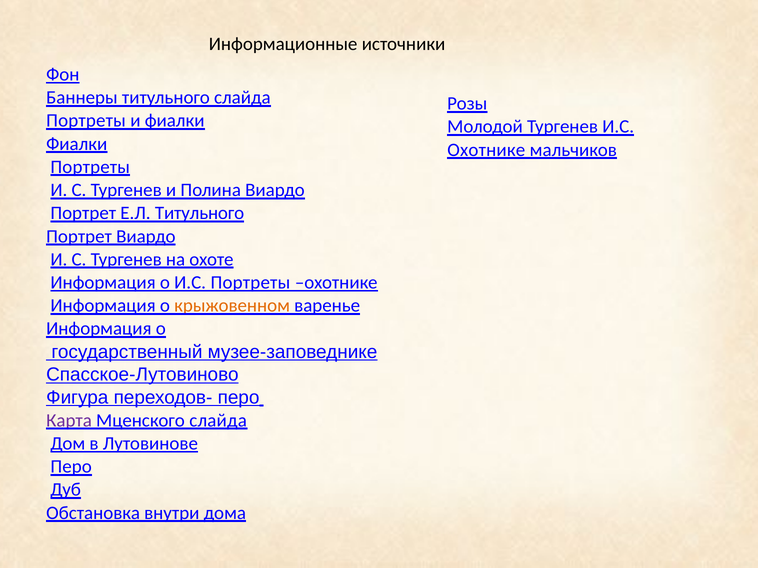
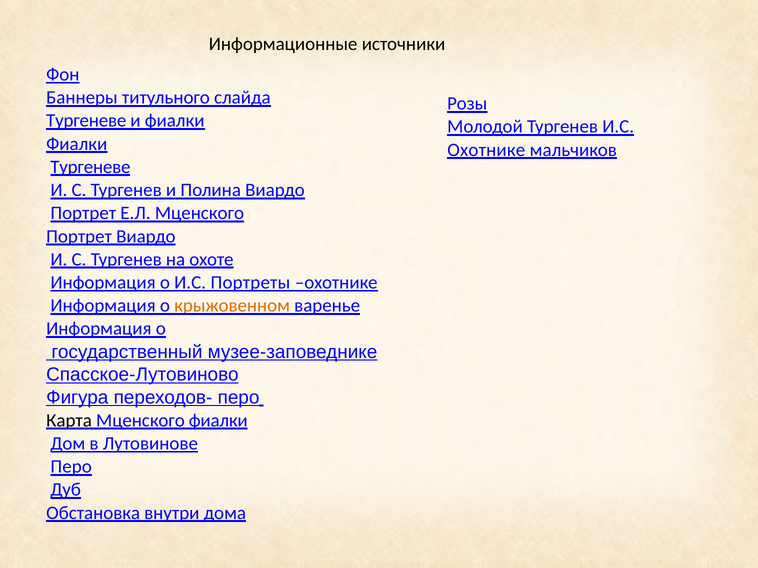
Портреты at (86, 121): Портреты -> Тургеневе
Портреты at (90, 167): Портреты -> Тургеневе
Е.Л Титульного: Титульного -> Мценского
Карта colour: purple -> black
Мценского слайда: слайда -> фиалки
